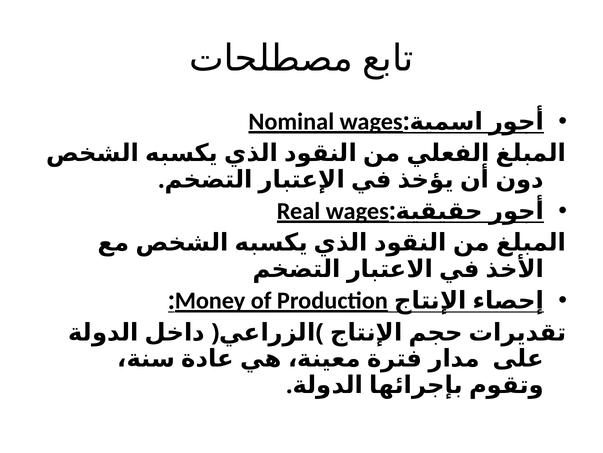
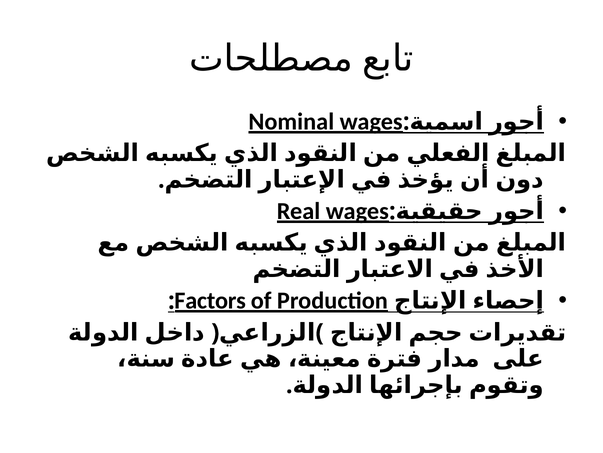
Money: Money -> Factors
